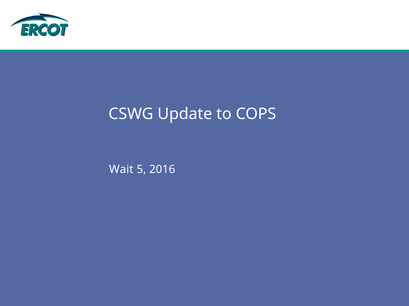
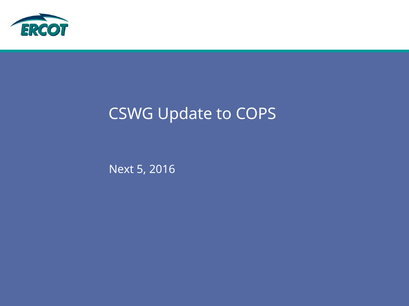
Wait: Wait -> Next
